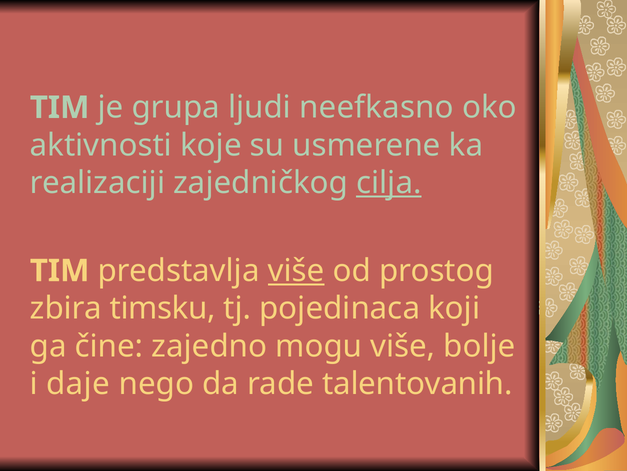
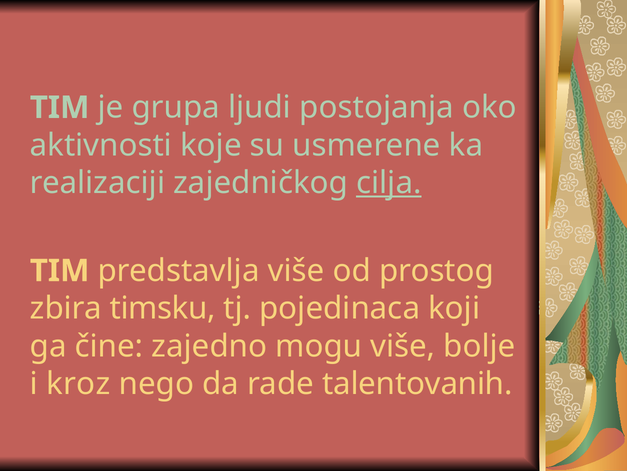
neefkasno: neefkasno -> postojanja
više at (296, 270) underline: present -> none
daje: daje -> kroz
